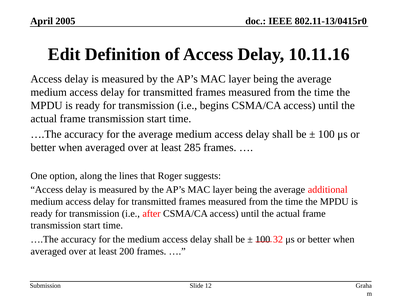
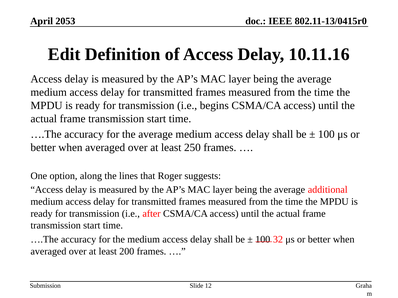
2005: 2005 -> 2053
285: 285 -> 250
